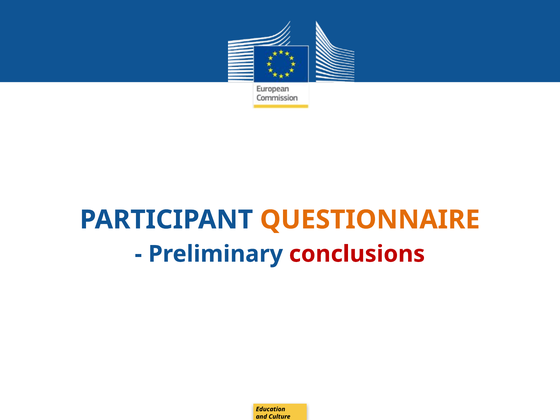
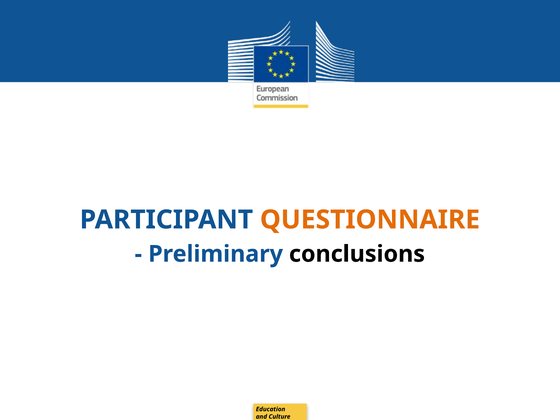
conclusions colour: red -> black
